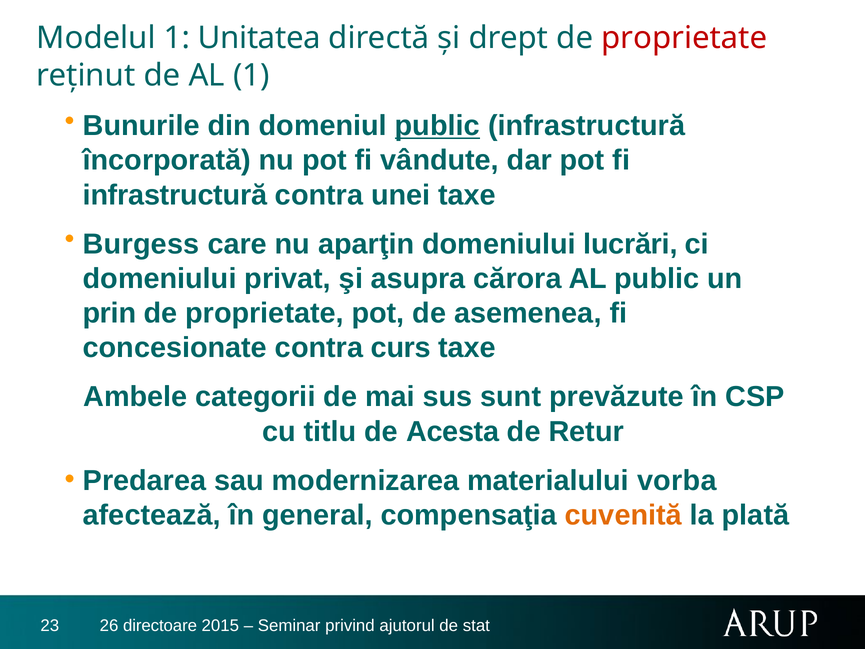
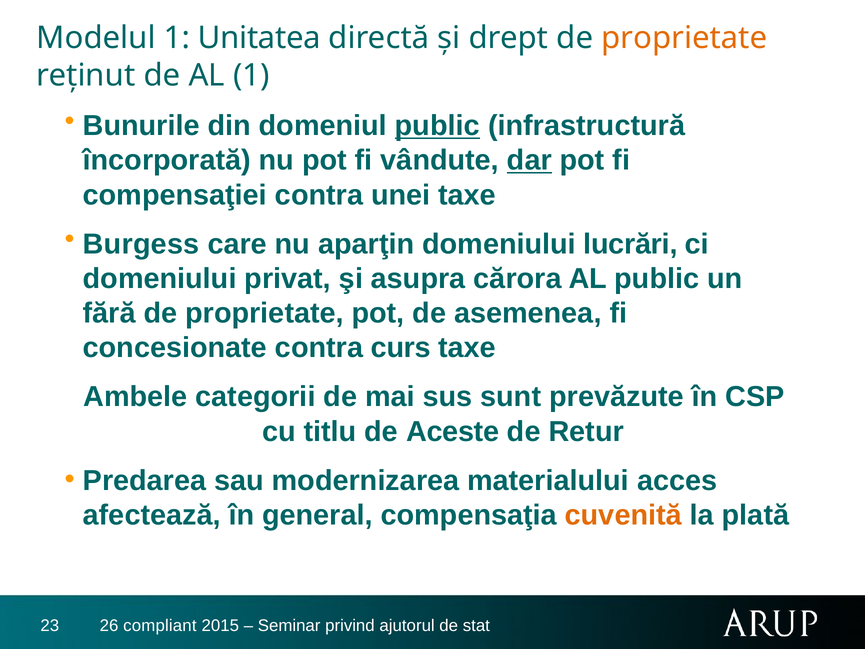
proprietate at (684, 38) colour: red -> orange
dar underline: none -> present
infrastructură at (175, 195): infrastructură -> compensaţiei
prin: prin -> fără
Acesta: Acesta -> Aceste
vorba: vorba -> acces
directoare: directoare -> compliant
